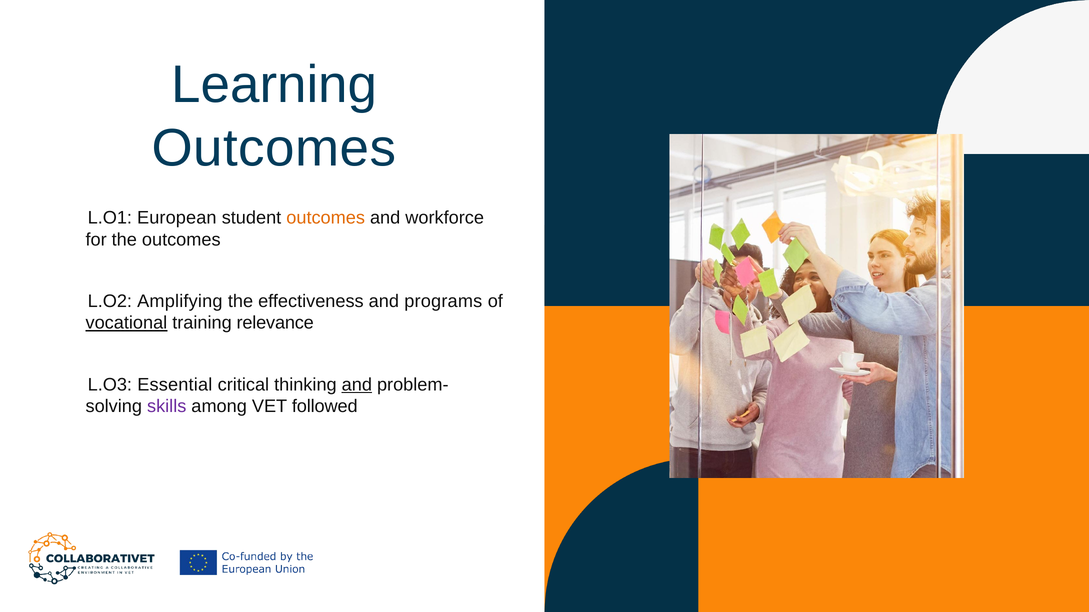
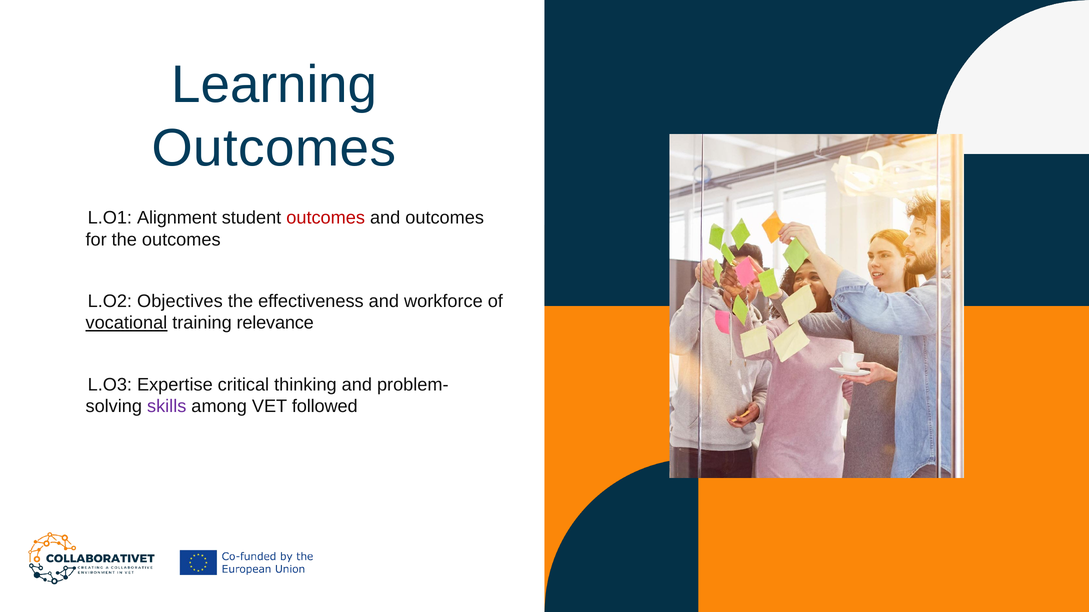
European: European -> Alignment
outcomes at (326, 218) colour: orange -> red
and workforce: workforce -> outcomes
Amplifying: Amplifying -> Objectives
programs: programs -> workforce
Essential: Essential -> Expertise
and at (357, 385) underline: present -> none
